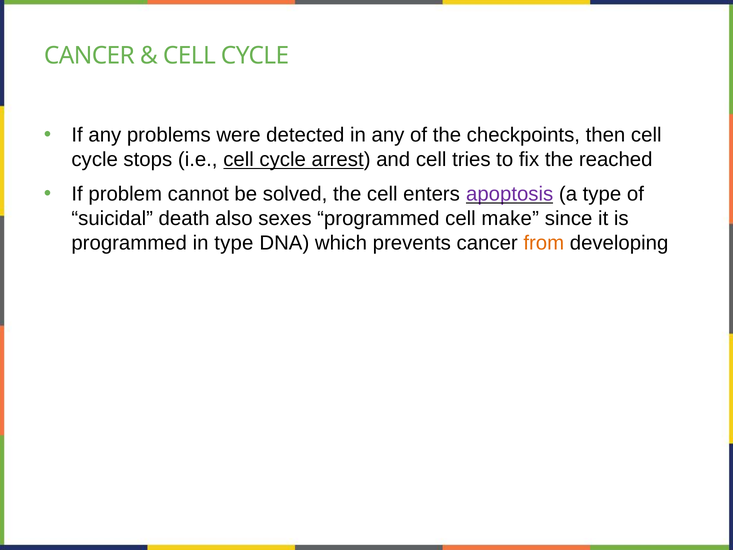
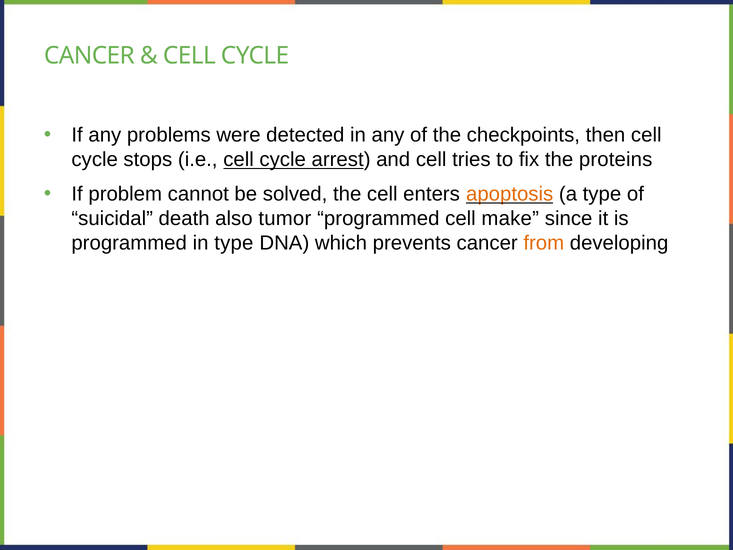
reached: reached -> proteins
apoptosis colour: purple -> orange
sexes: sexes -> tumor
